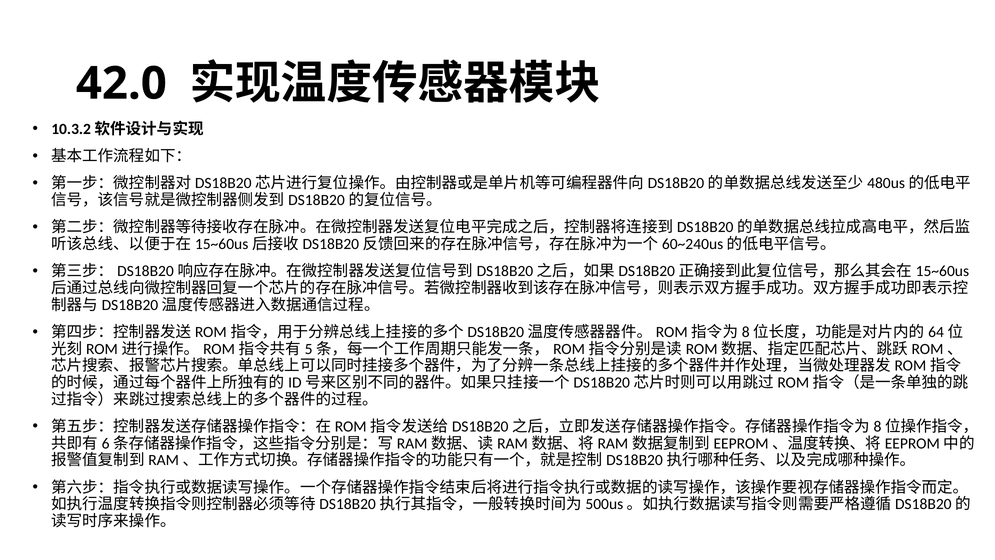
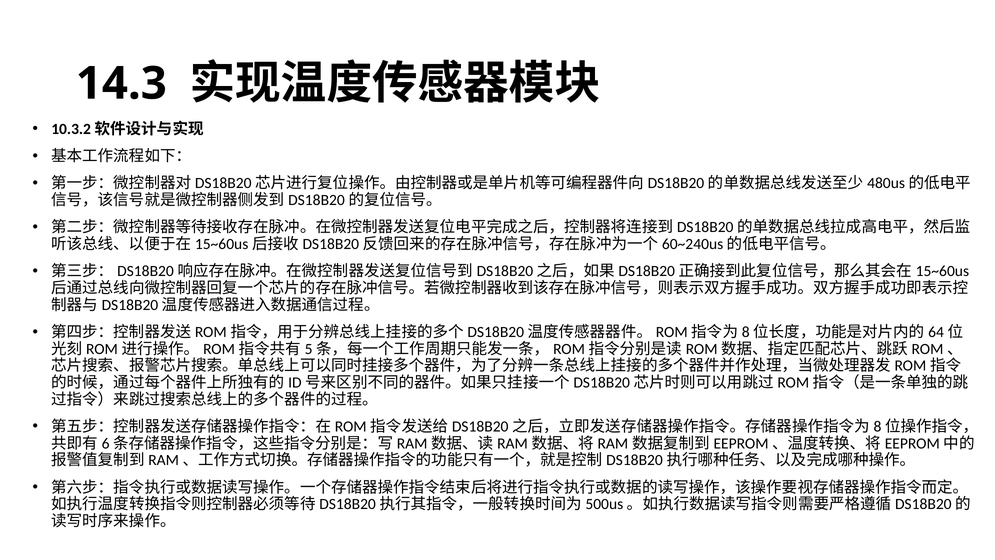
42.0: 42.0 -> 14.3
